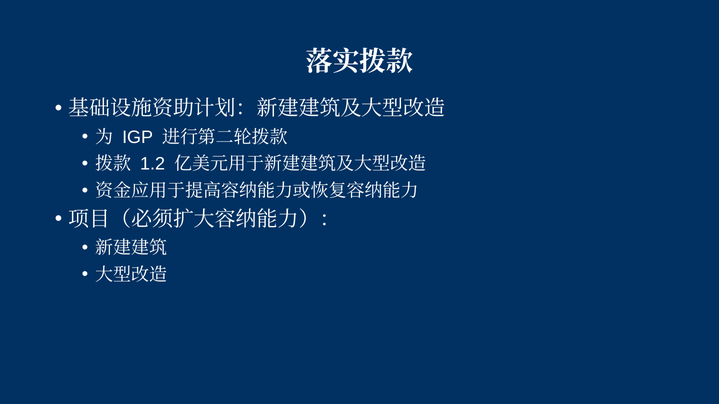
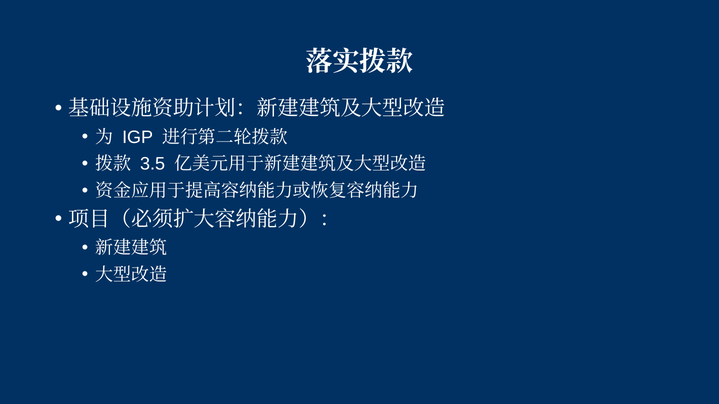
1.2: 1.2 -> 3.5
